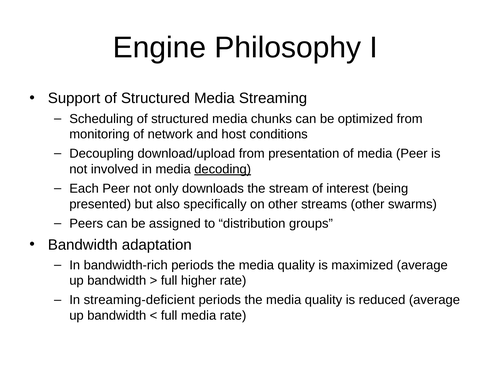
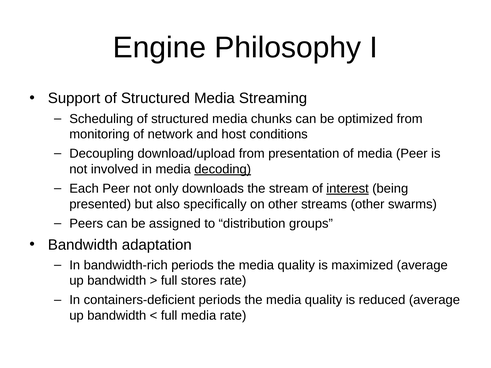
interest underline: none -> present
higher: higher -> stores
streaming-deficient: streaming-deficient -> containers-deficient
